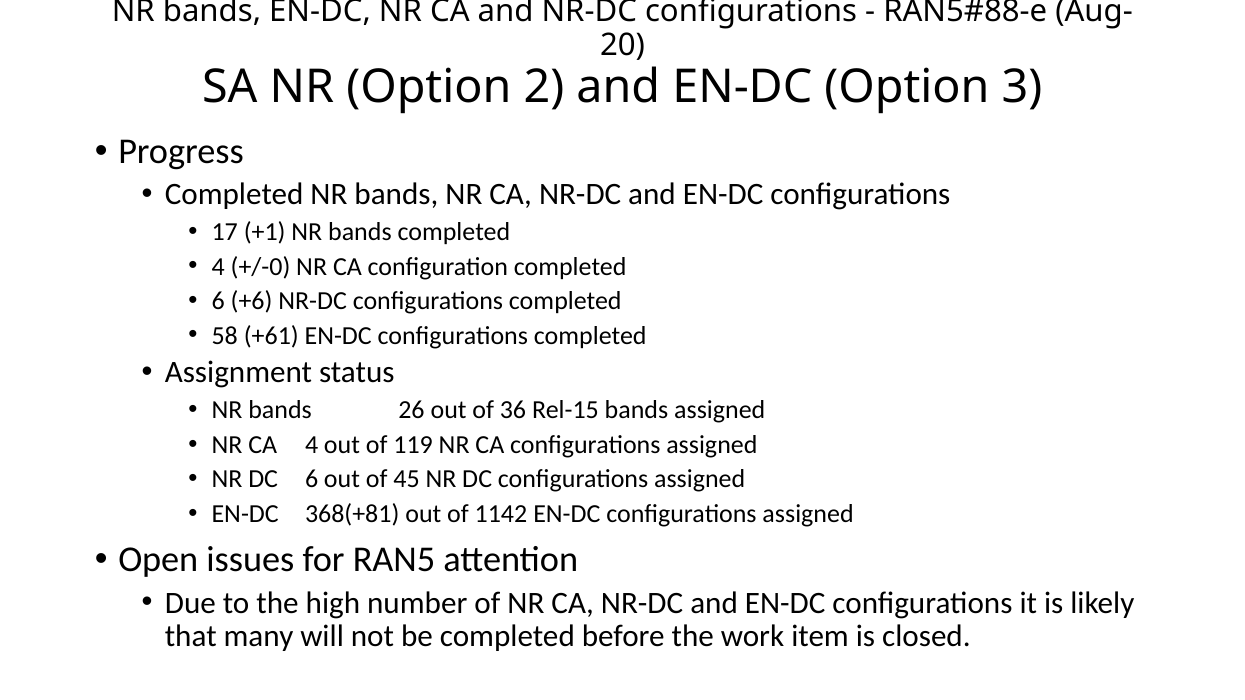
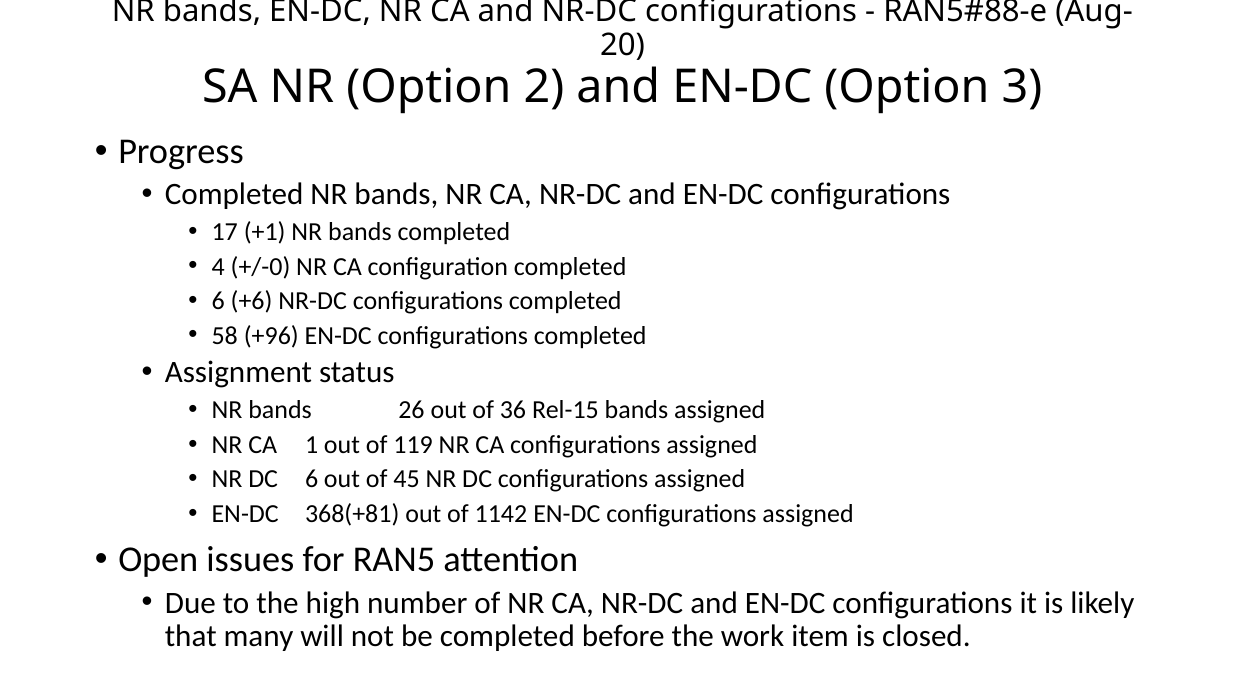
+61: +61 -> +96
CA 4: 4 -> 1
